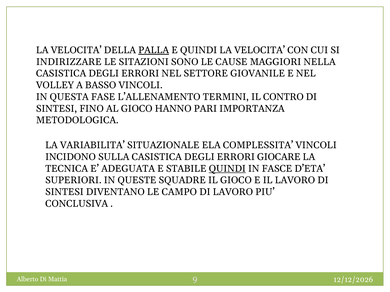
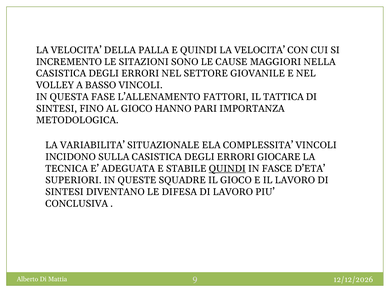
PALLA underline: present -> none
INDIRIZZARE: INDIRIZZARE -> INCREMENTO
TERMINI: TERMINI -> FATTORI
CONTRO: CONTRO -> TATTICA
CAMPO: CAMPO -> DIFESA
